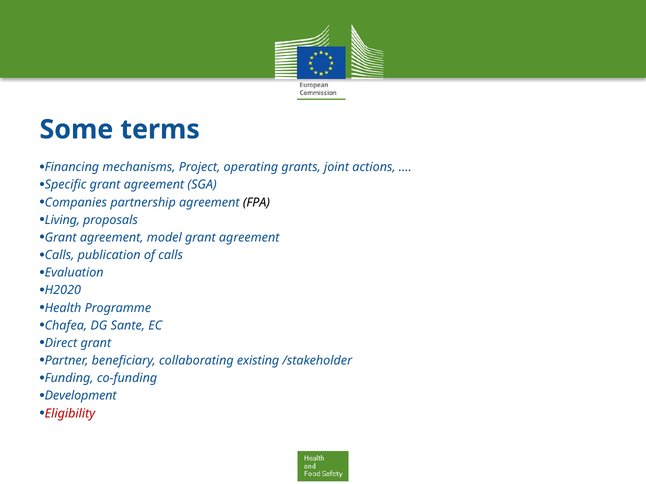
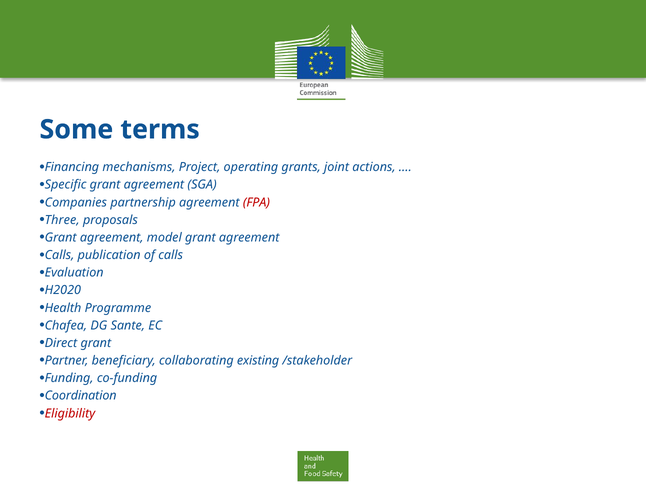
FPA colour: black -> red
Living: Living -> Three
Development: Development -> Coordination
